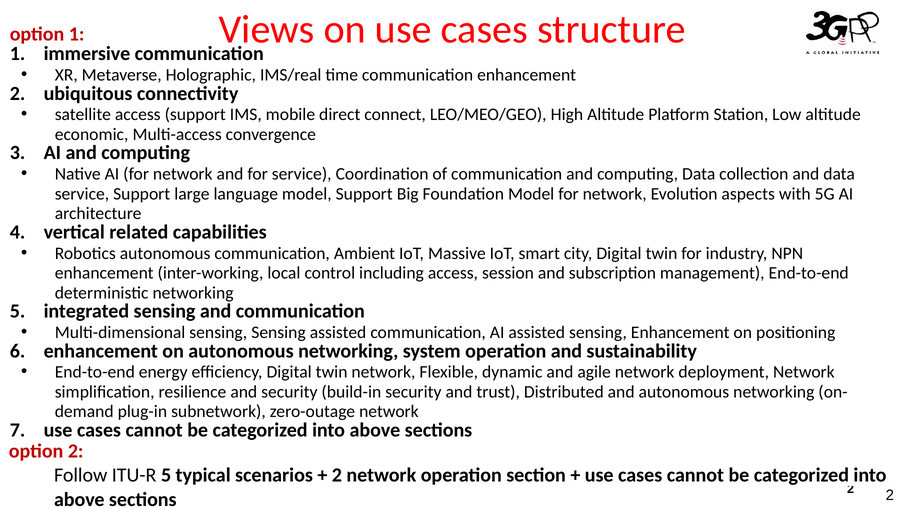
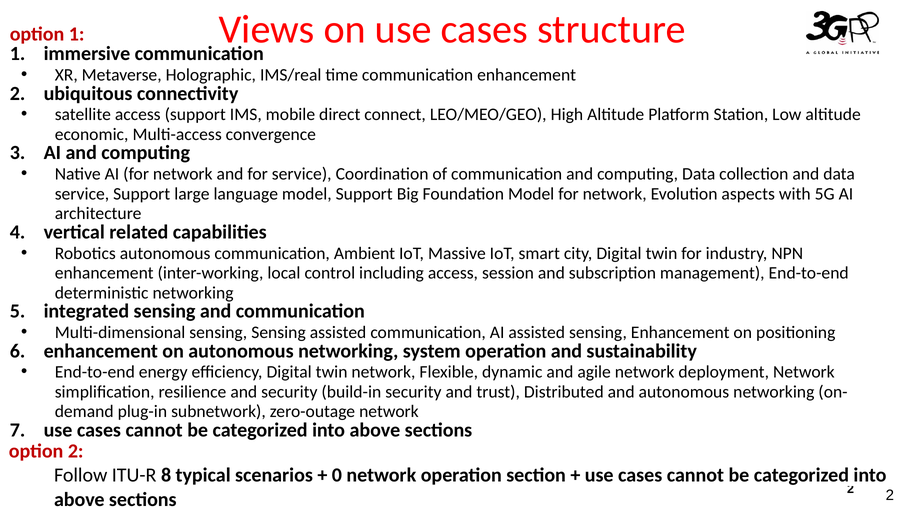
ITU-R 5: 5 -> 8
2 at (337, 475): 2 -> 0
